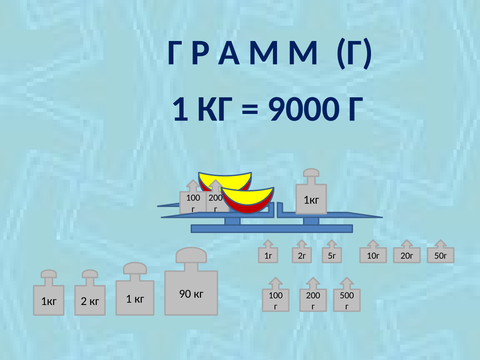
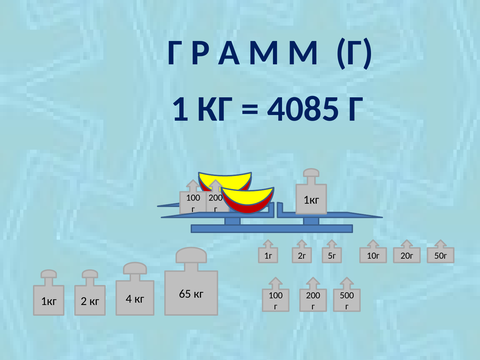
9000: 9000 -> 4085
кг 1: 1 -> 4
90: 90 -> 65
